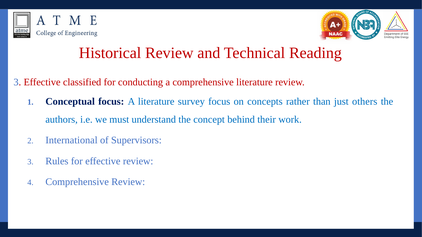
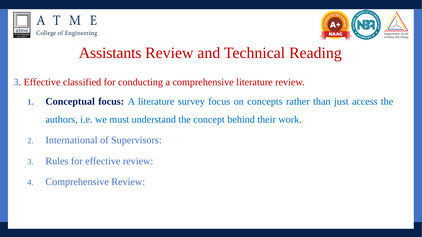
Historical: Historical -> Assistants
others: others -> access
